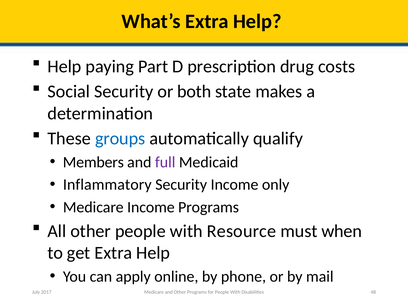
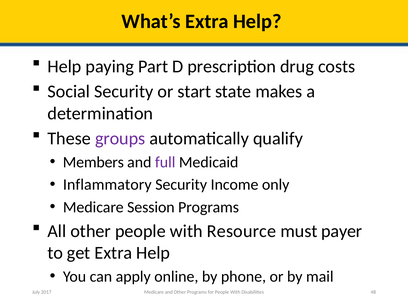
both: both -> start
groups colour: blue -> purple
Medicare Income: Income -> Session
when: when -> payer
